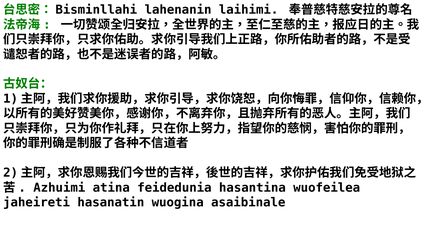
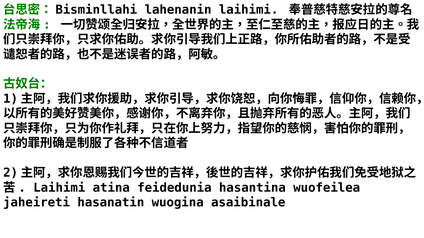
Azhuimi at (59, 188): Azhuimi -> Laihimi
